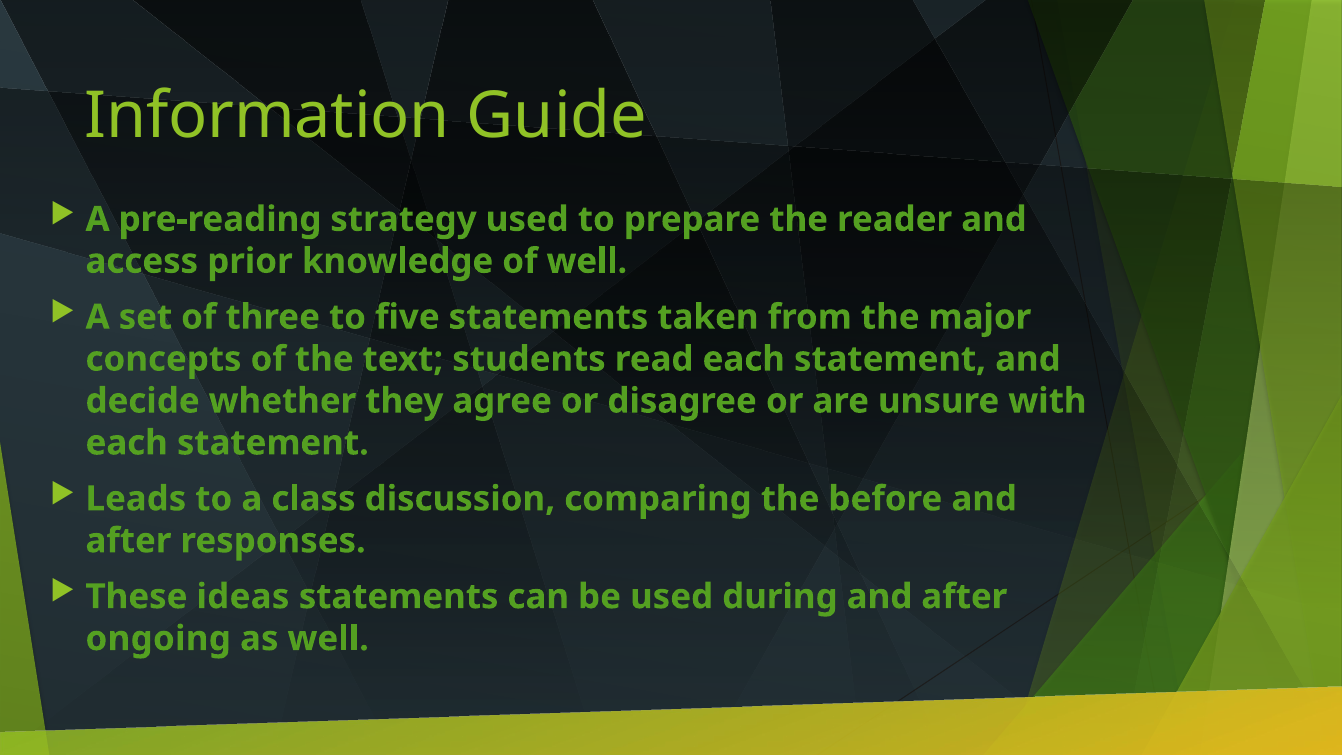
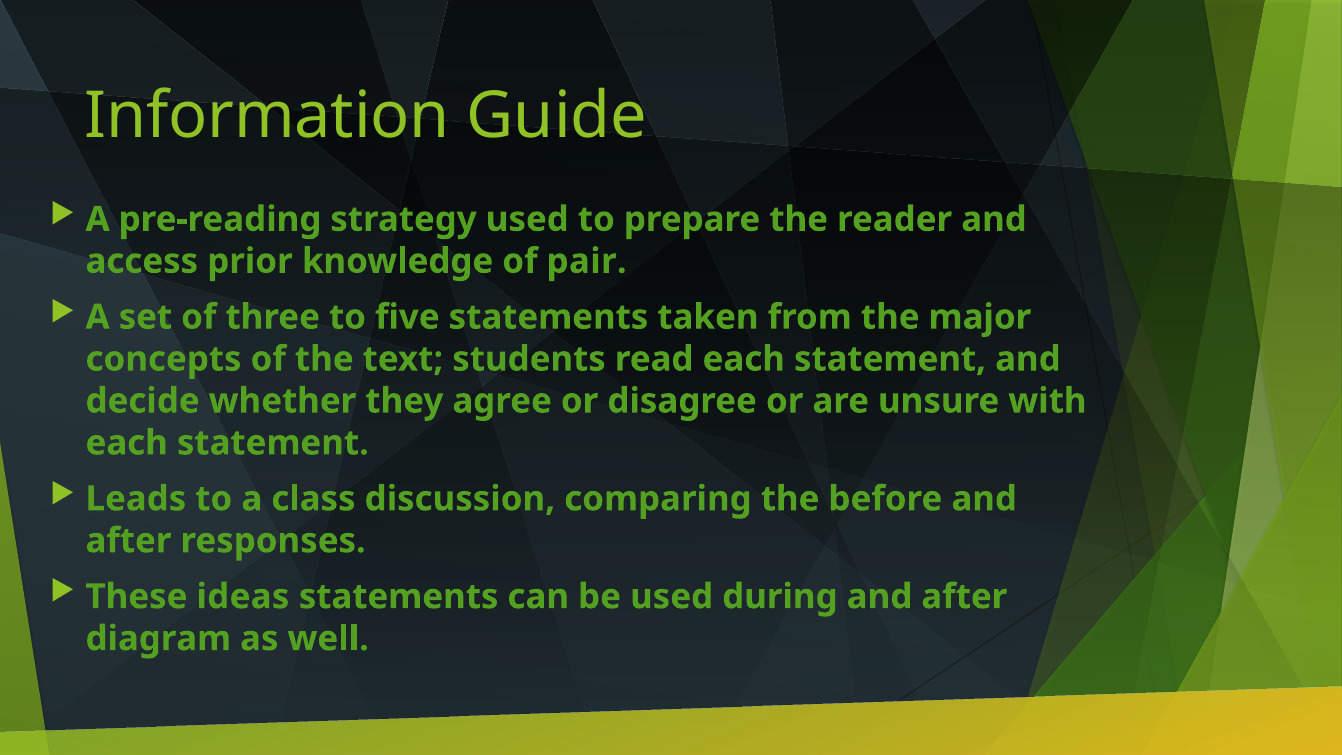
of well: well -> pair
ongoing: ongoing -> diagram
